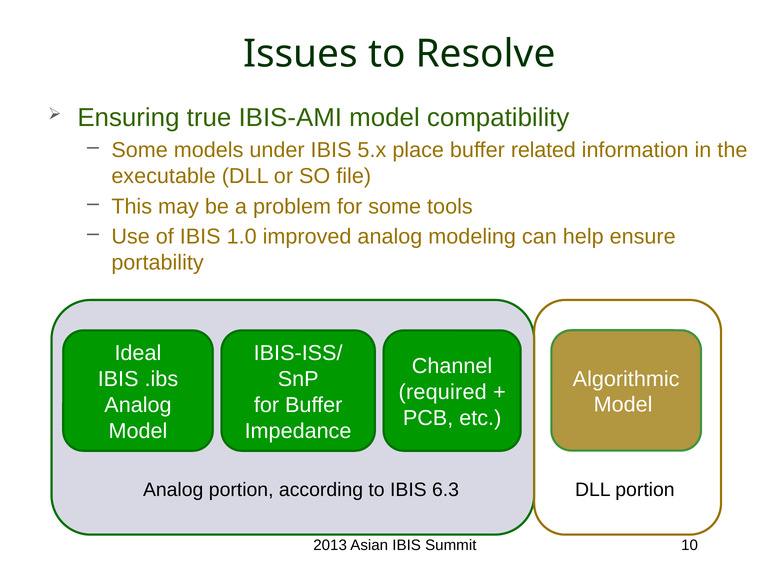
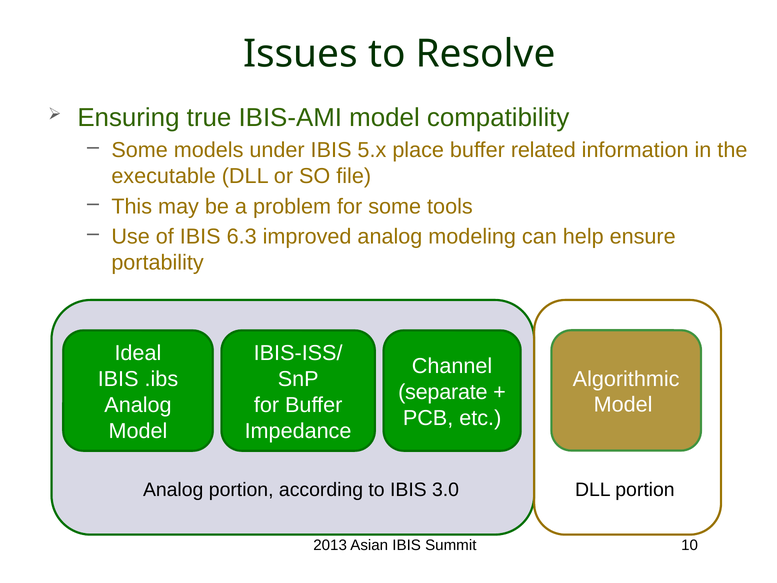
1.0: 1.0 -> 6.3
required: required -> separate
6.3: 6.3 -> 3.0
